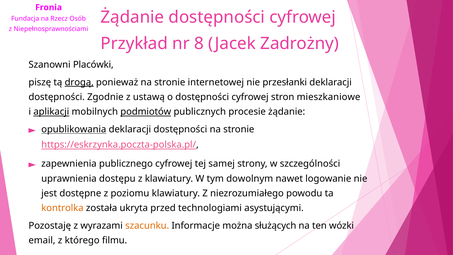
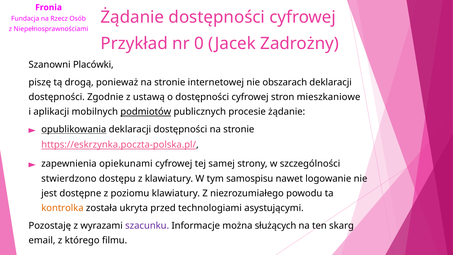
8: 8 -> 0
drogą underline: present -> none
przesłanki: przesłanki -> obszarach
aplikacji underline: present -> none
publicznego: publicznego -> opiekunami
uprawnienia: uprawnienia -> stwierdzono
dowolnym: dowolnym -> samospisu
szacunku colour: orange -> purple
wózki: wózki -> skarg
